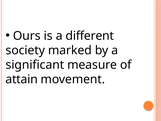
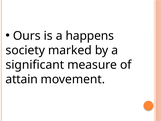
different: different -> happens
